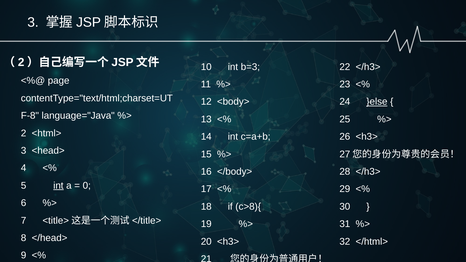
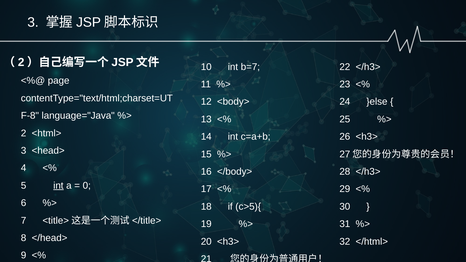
b=3: b=3 -> b=7
}else underline: present -> none
c>8){: c>8){ -> c>5){
